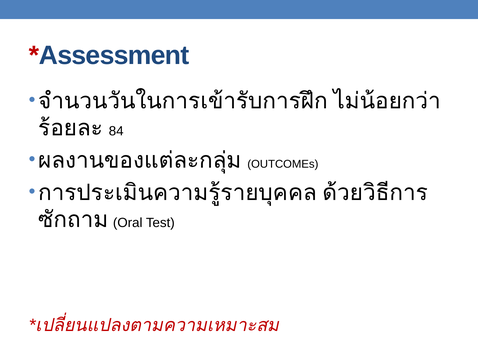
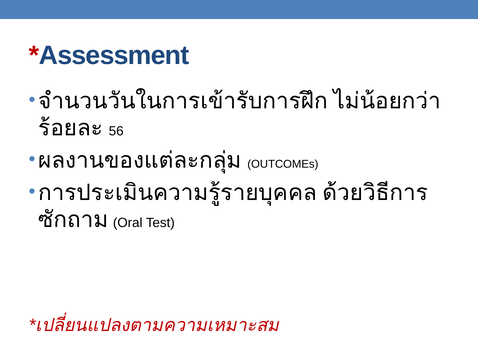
84: 84 -> 56
